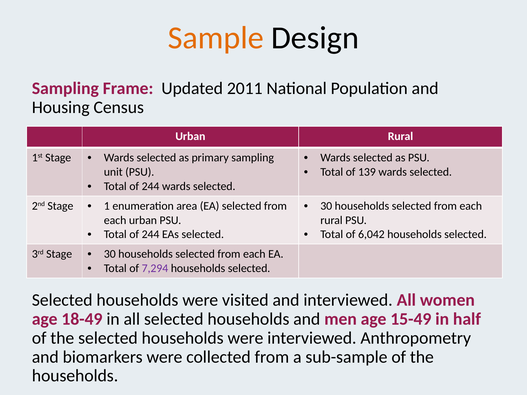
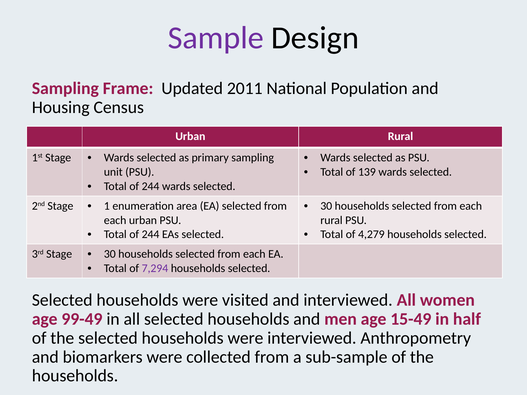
Sample colour: orange -> purple
6,042: 6,042 -> 4,279
18-49: 18-49 -> 99-49
